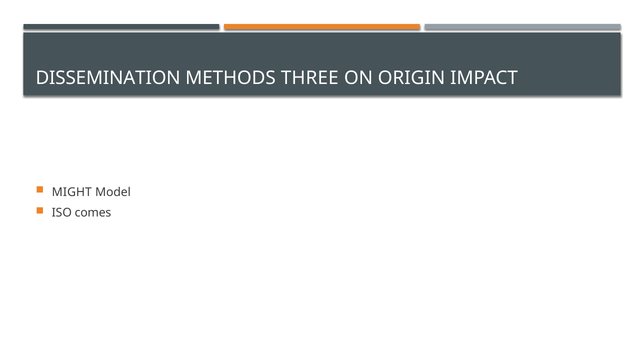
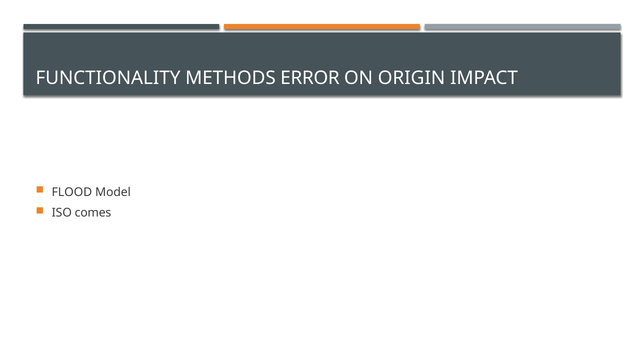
DISSEMINATION: DISSEMINATION -> FUNCTIONALITY
THREE: THREE -> ERROR
MIGHT: MIGHT -> FLOOD
